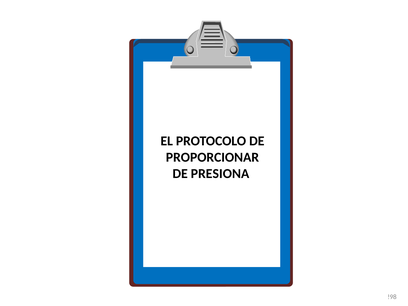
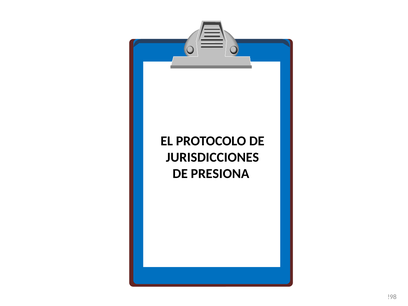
PROPORCIONAR: PROPORCIONAR -> JURISDICCIONES
